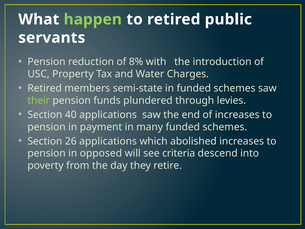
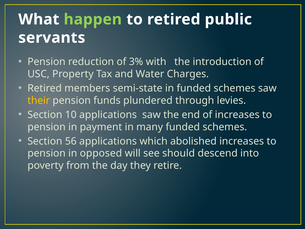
8%: 8% -> 3%
their colour: light green -> yellow
40: 40 -> 10
26: 26 -> 56
criteria: criteria -> should
